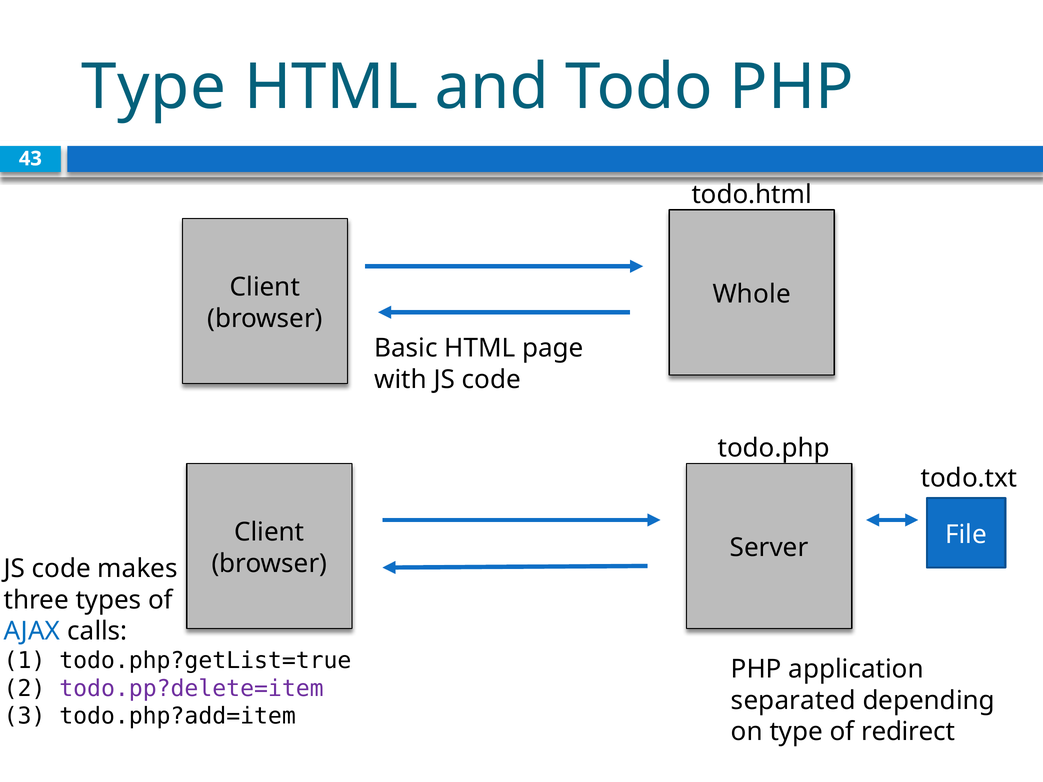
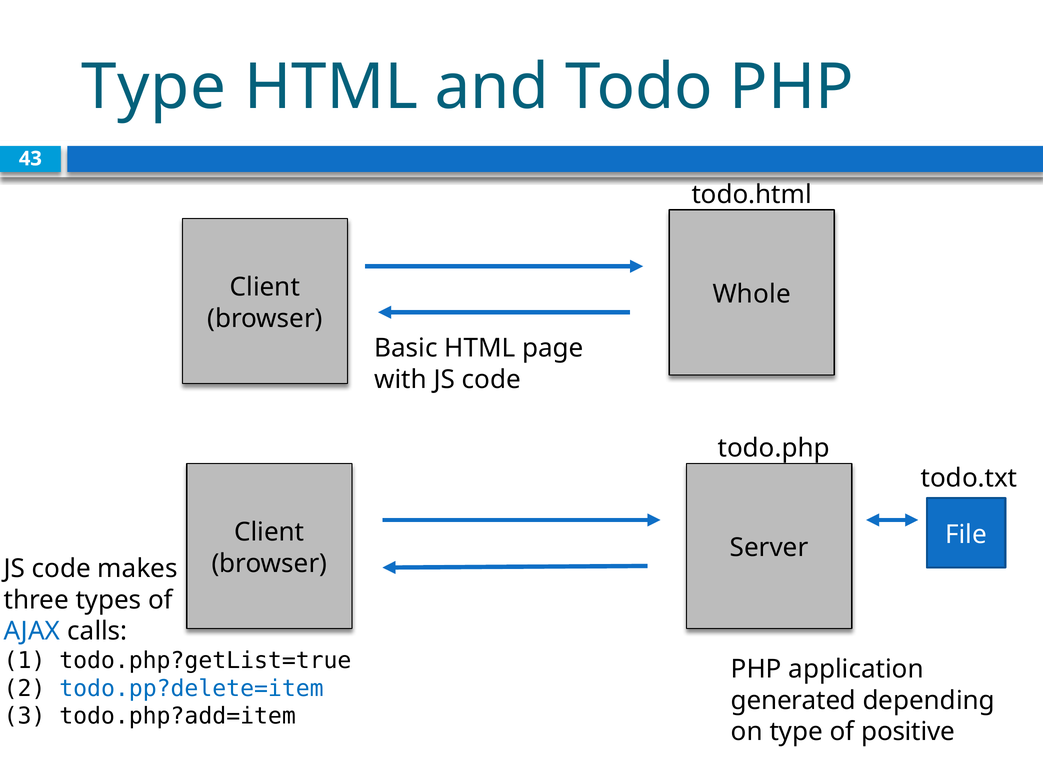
todo.pp?delete=item colour: purple -> blue
separated: separated -> generated
redirect: redirect -> positive
